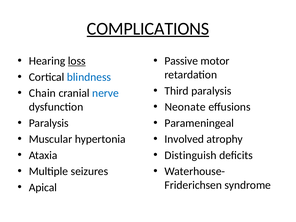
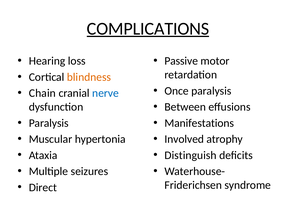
loss underline: present -> none
blindness colour: blue -> orange
Third: Third -> Once
Neonate: Neonate -> Between
Parameningeal: Parameningeal -> Manifestations
Apical: Apical -> Direct
